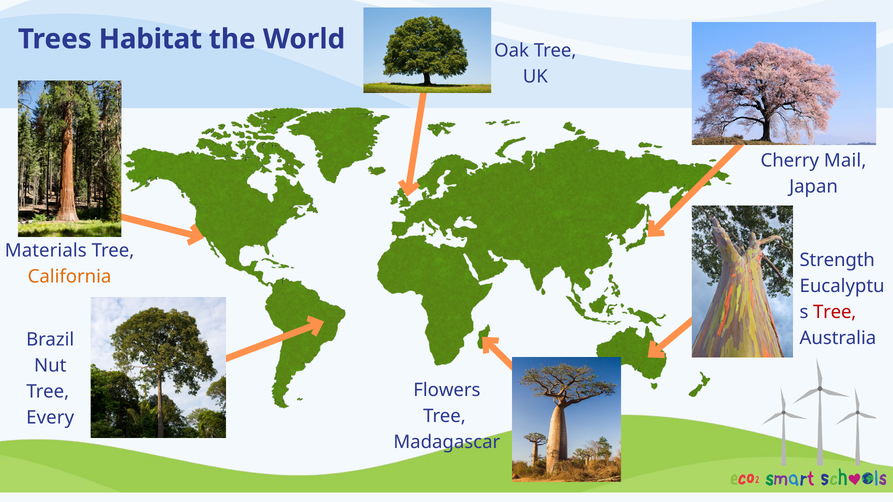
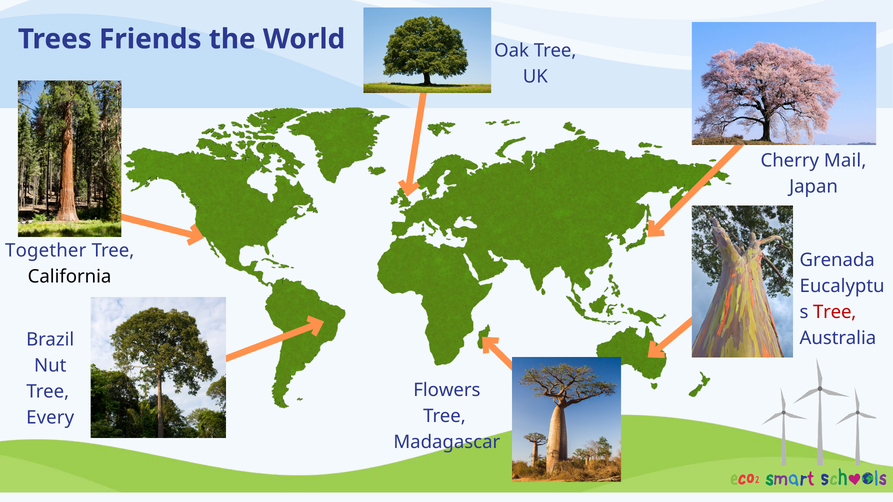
Habitat: Habitat -> Friends
Materials: Materials -> Together
Strength: Strength -> Grenada
California colour: orange -> black
